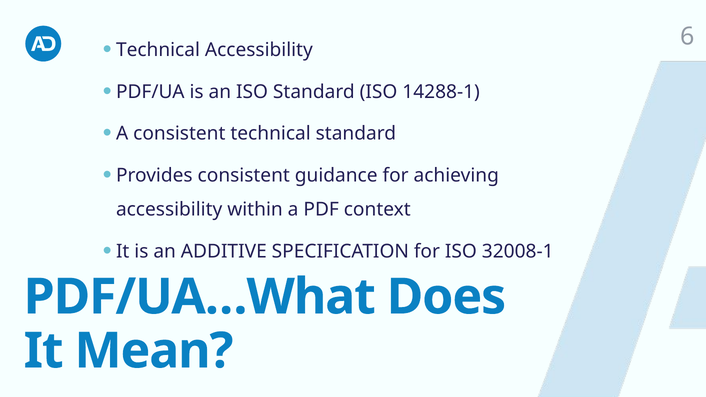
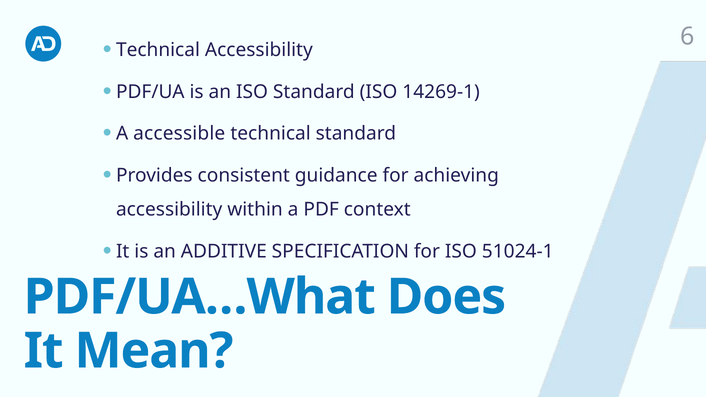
14288-1: 14288-1 -> 14269-1
A consistent: consistent -> accessible
32008-1: 32008-1 -> 51024-1
